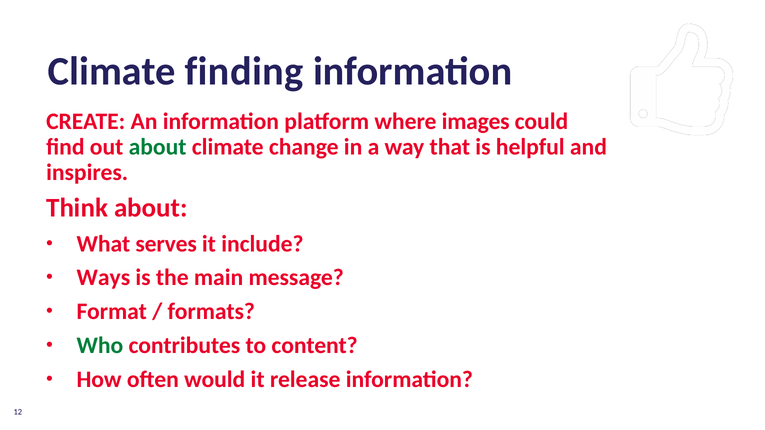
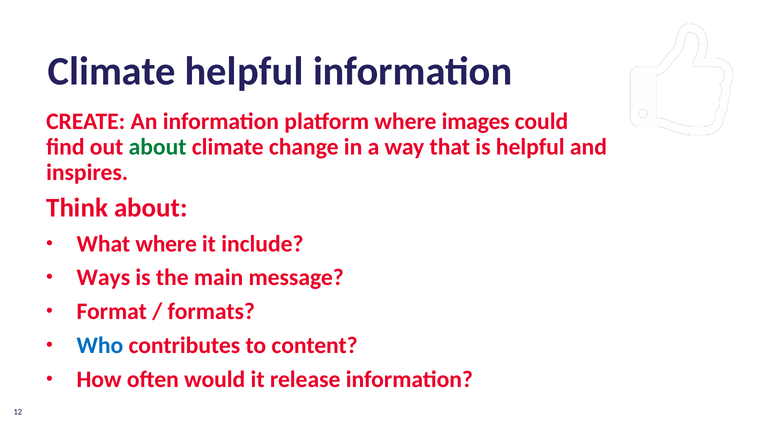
Climate finding: finding -> helpful
What serves: serves -> where
Who colour: green -> blue
